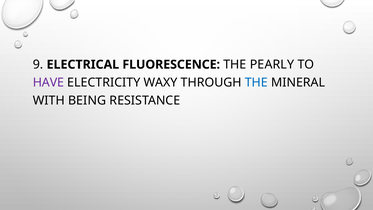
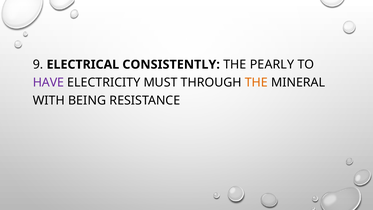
FLUORESCENCE: FLUORESCENCE -> CONSISTENTLY
WAXY: WAXY -> MUST
THE at (256, 82) colour: blue -> orange
